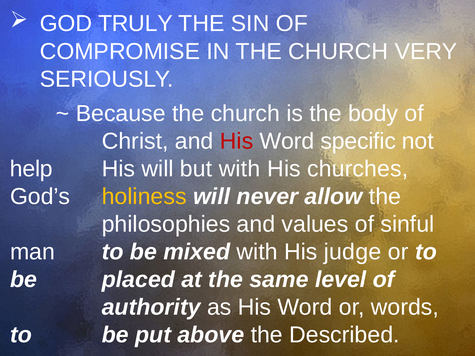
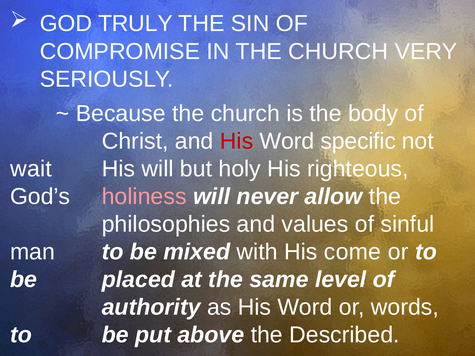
help: help -> wait
but with: with -> holy
churches: churches -> righteous
holiness colour: yellow -> pink
judge: judge -> come
